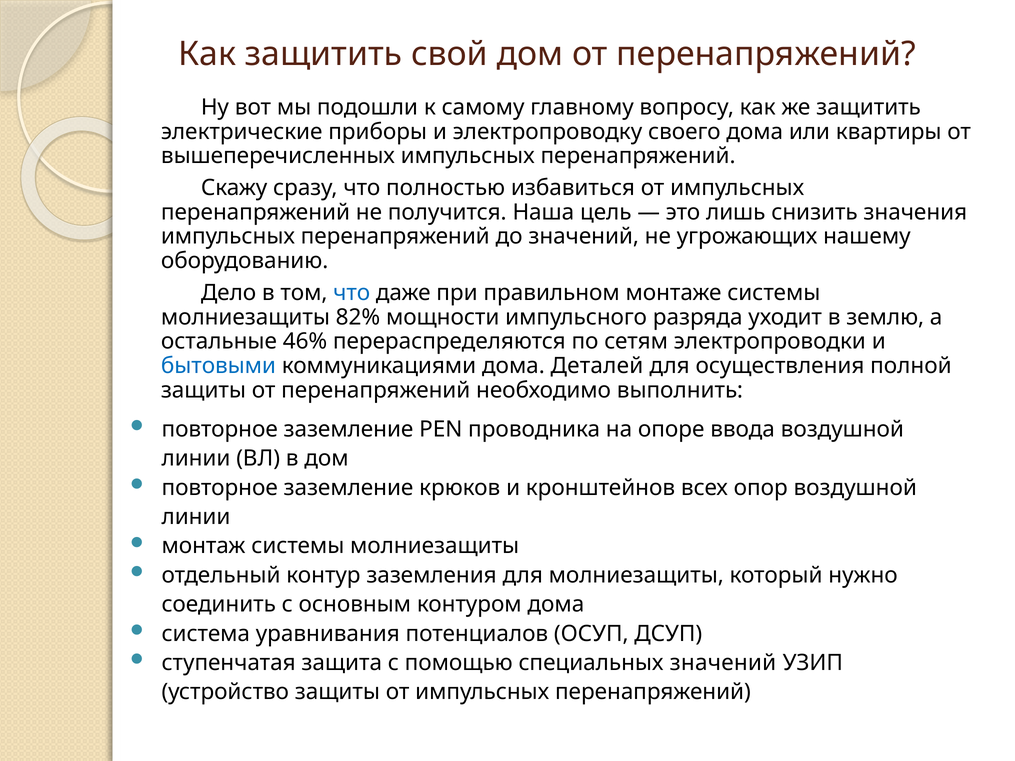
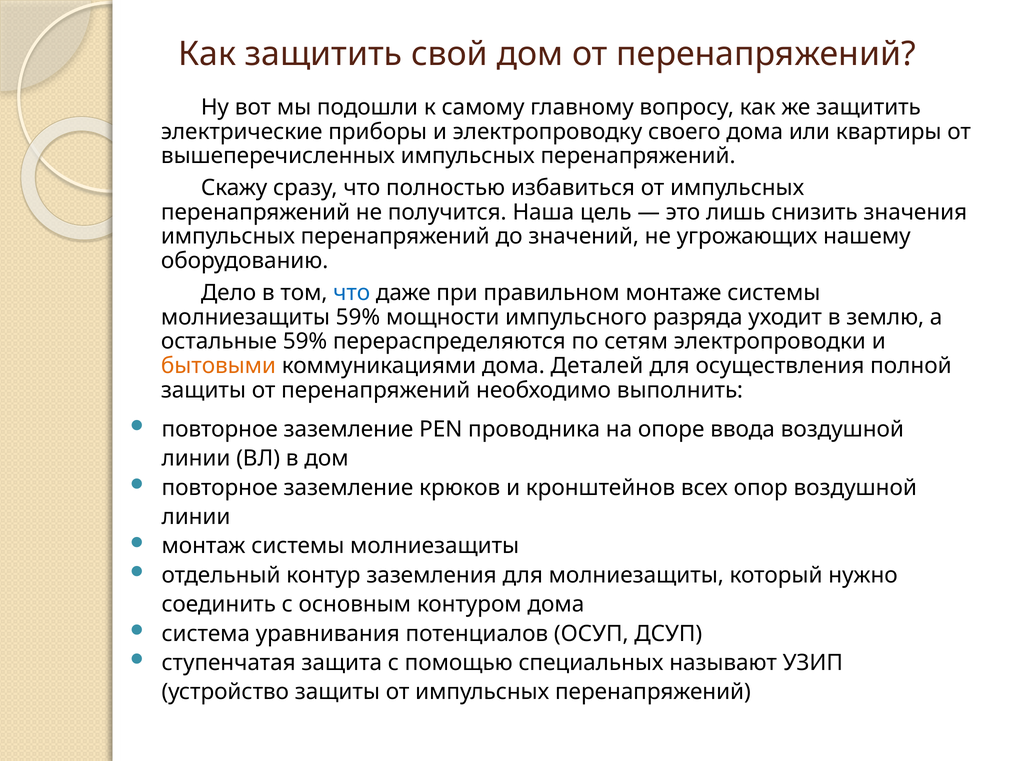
молниезащиты 82%: 82% -> 59%
остальные 46%: 46% -> 59%
бытовыми colour: blue -> orange
специальных значений: значений -> называют
